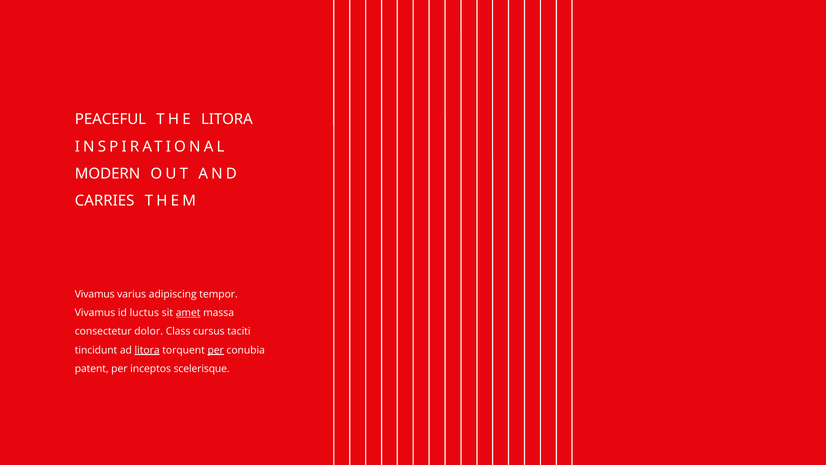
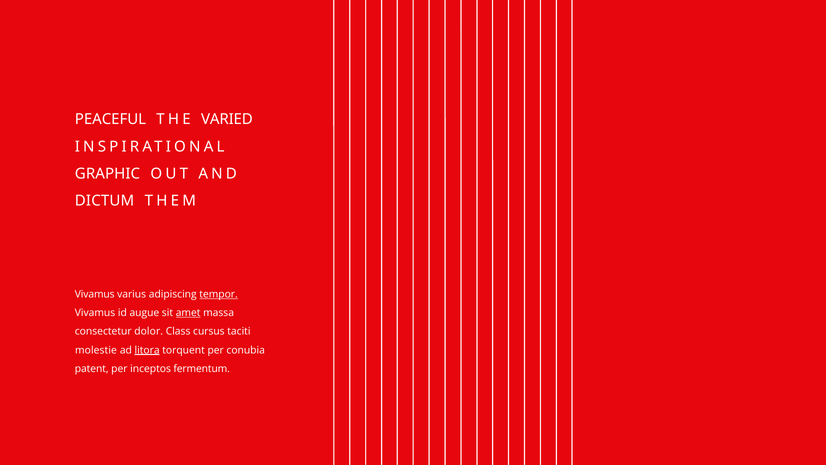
THE LITORA: LITORA -> VARIED
MODERN: MODERN -> GRAPHIC
CARRIES: CARRIES -> DICTUM
tempor underline: none -> present
luctus: luctus -> augue
tincidunt: tincidunt -> molestie
per at (216, 350) underline: present -> none
scelerisque: scelerisque -> fermentum
